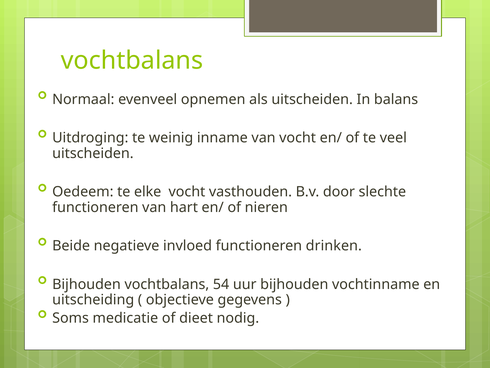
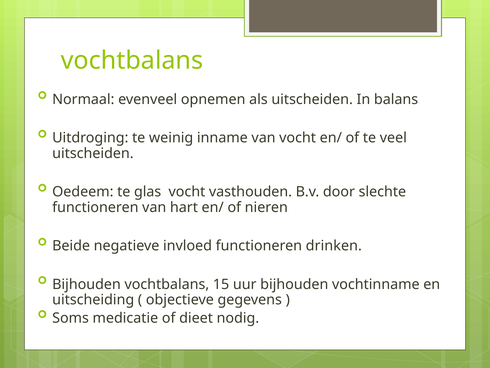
elke: elke -> glas
54: 54 -> 15
